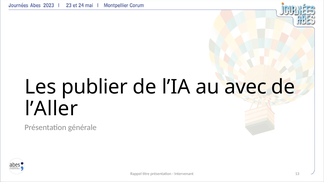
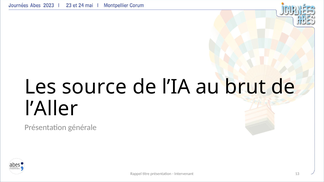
publier: publier -> source
avec: avec -> brut
